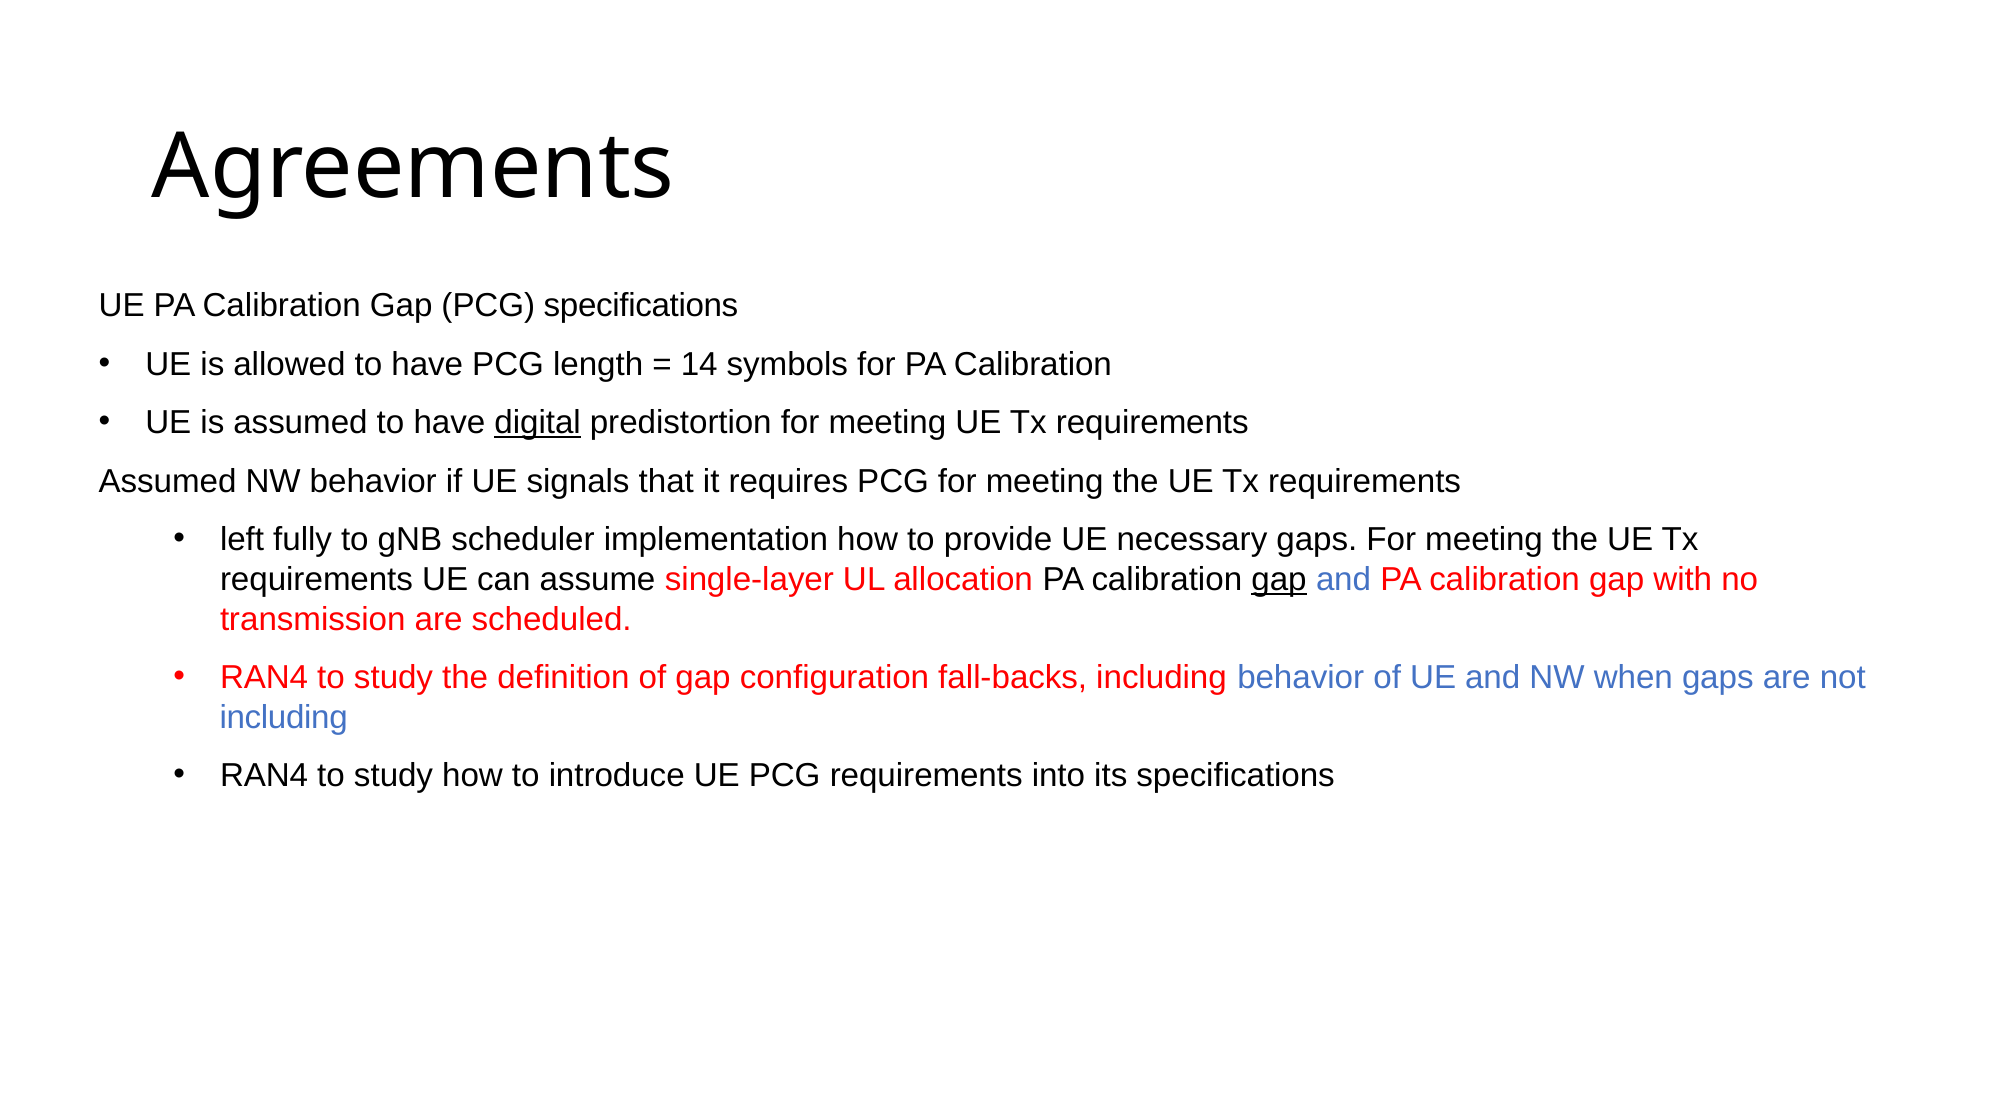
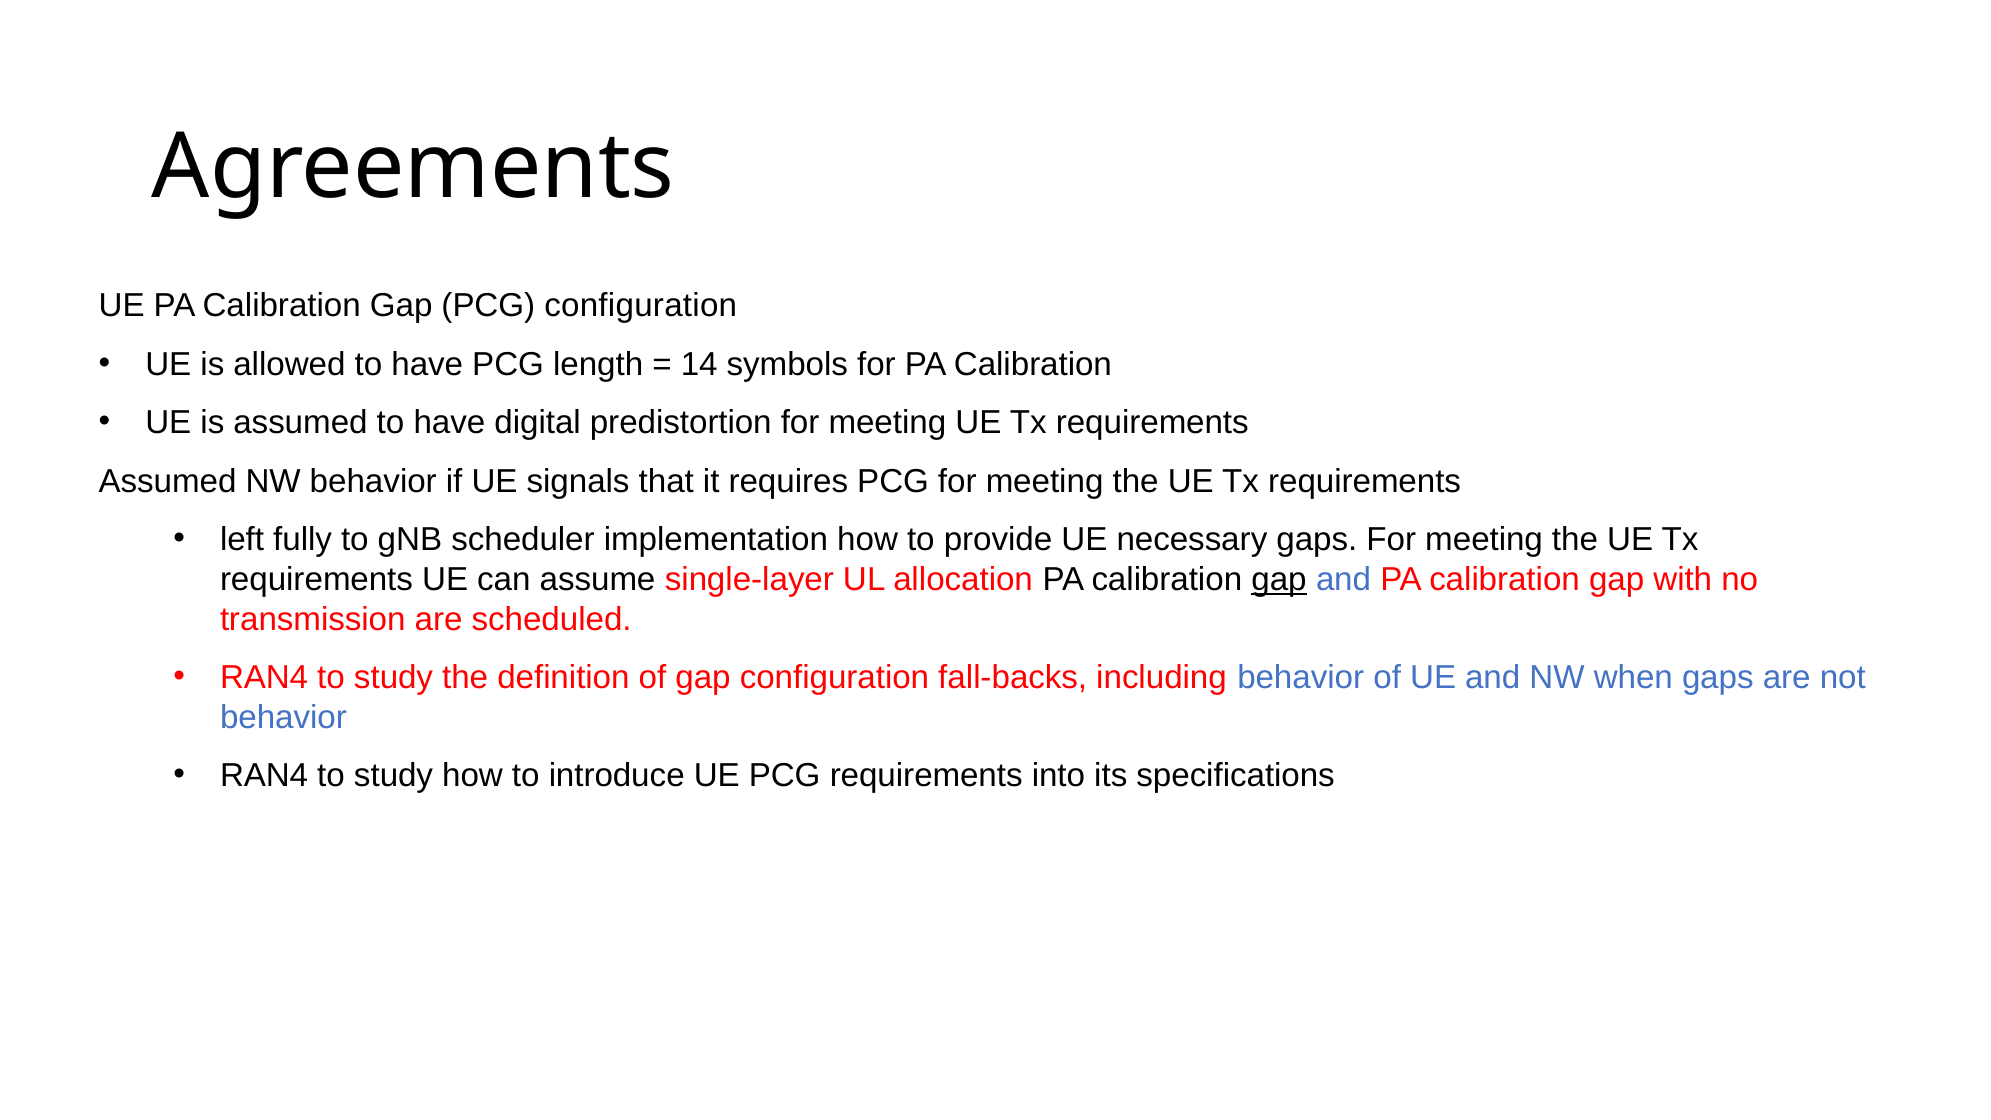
PCG specifications: specifications -> configuration
digital underline: present -> none
including at (284, 717): including -> behavior
